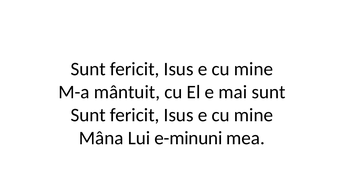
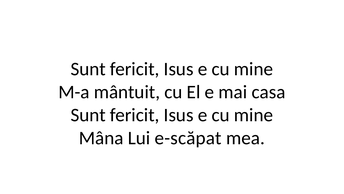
mai sunt: sunt -> casa
e-minuni: e-minuni -> e-scăpat
